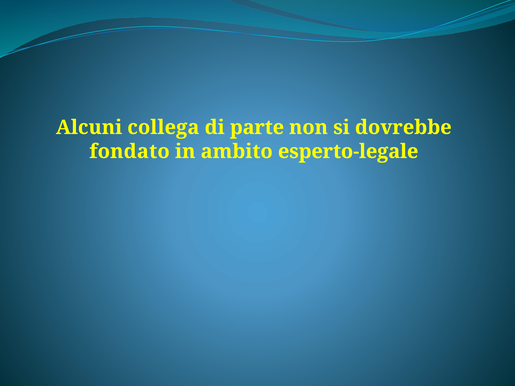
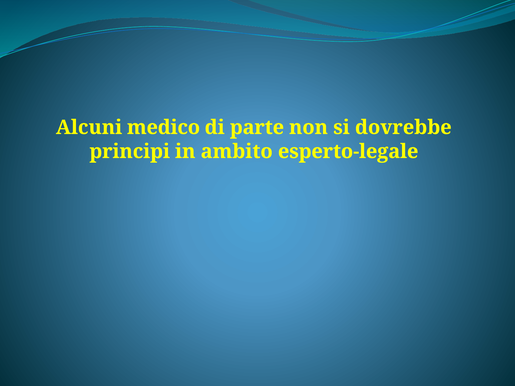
collega: collega -> medico
fondato: fondato -> principi
